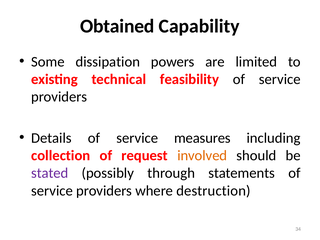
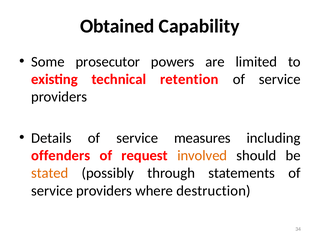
dissipation: dissipation -> prosecutor
feasibility: feasibility -> retention
collection: collection -> offenders
stated colour: purple -> orange
